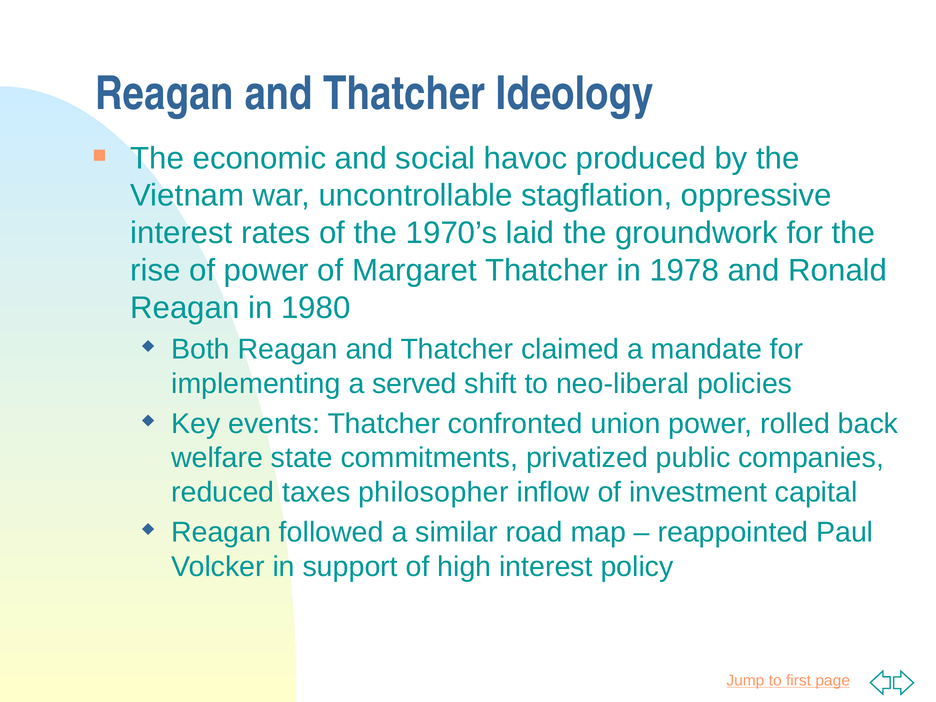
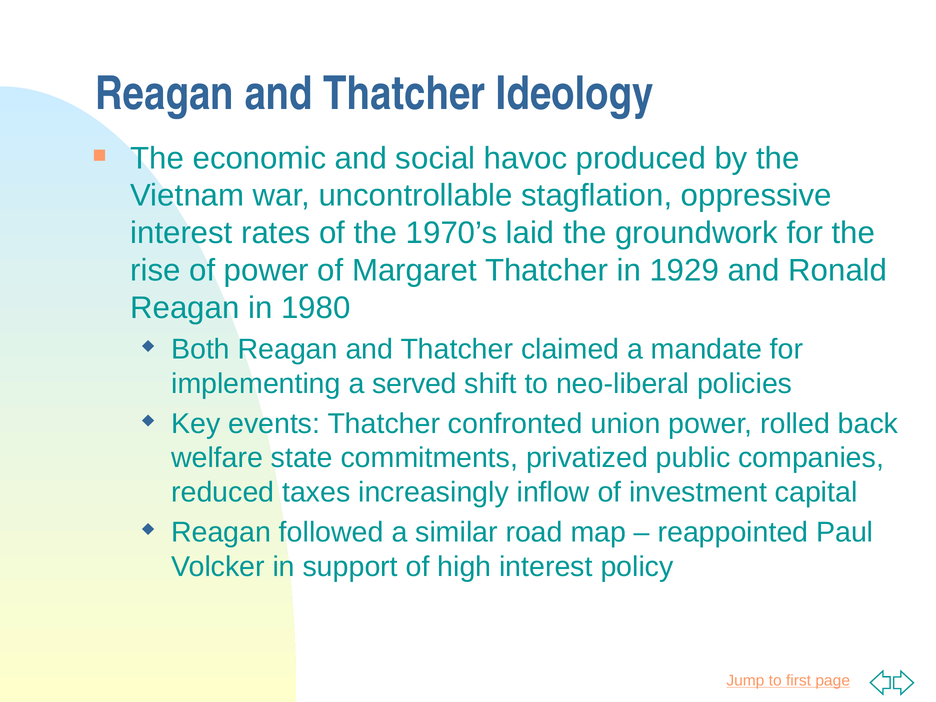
1978: 1978 -> 1929
philosopher: philosopher -> increasingly
